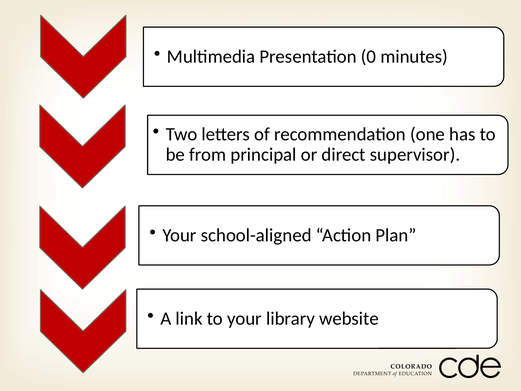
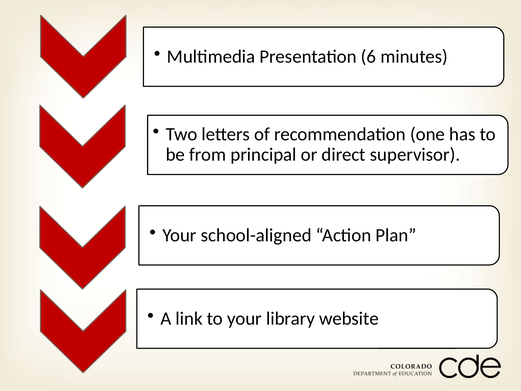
0: 0 -> 6
